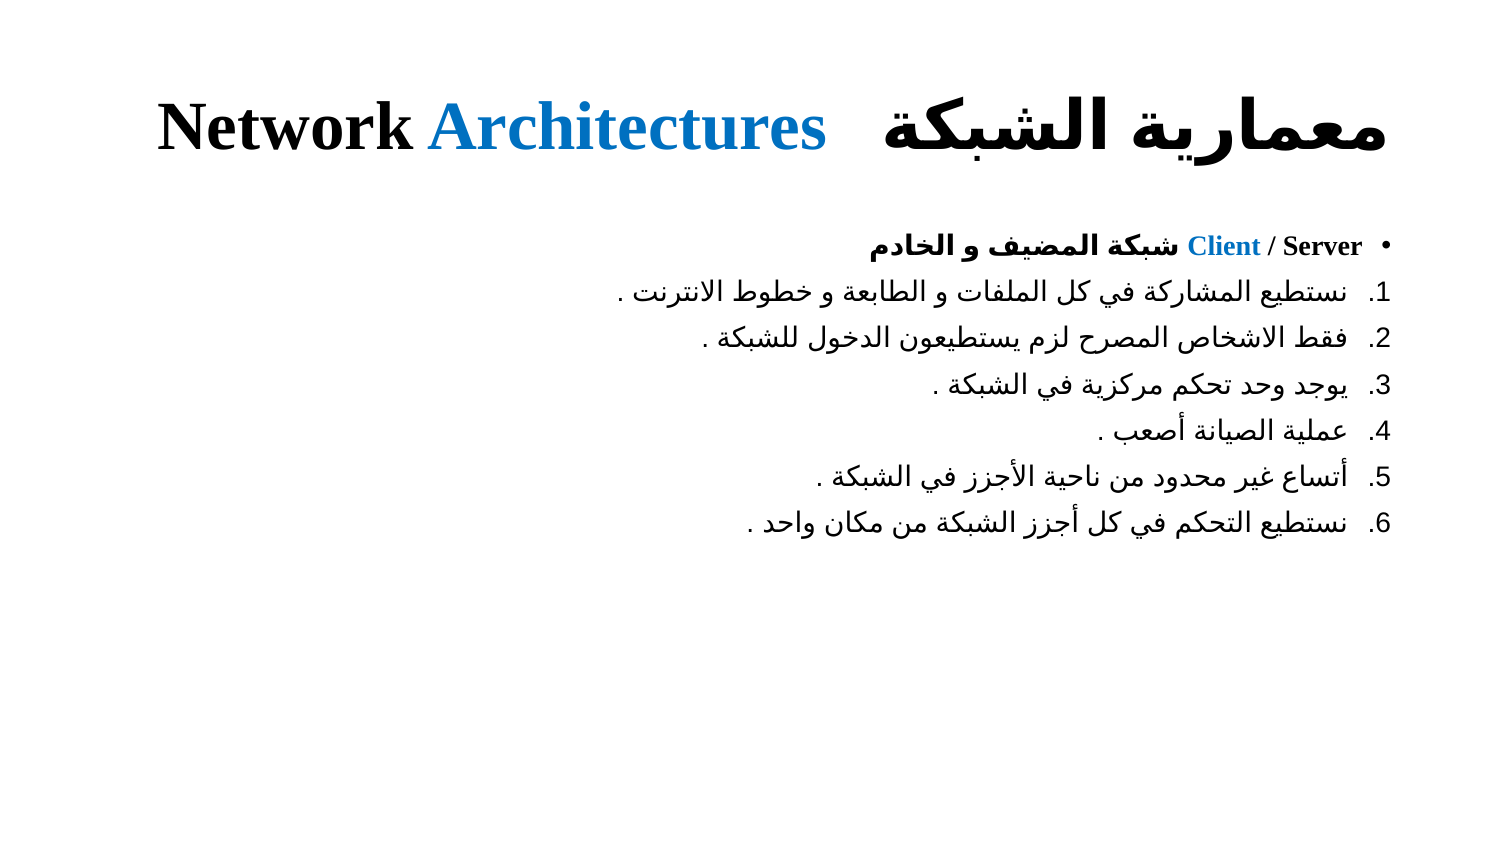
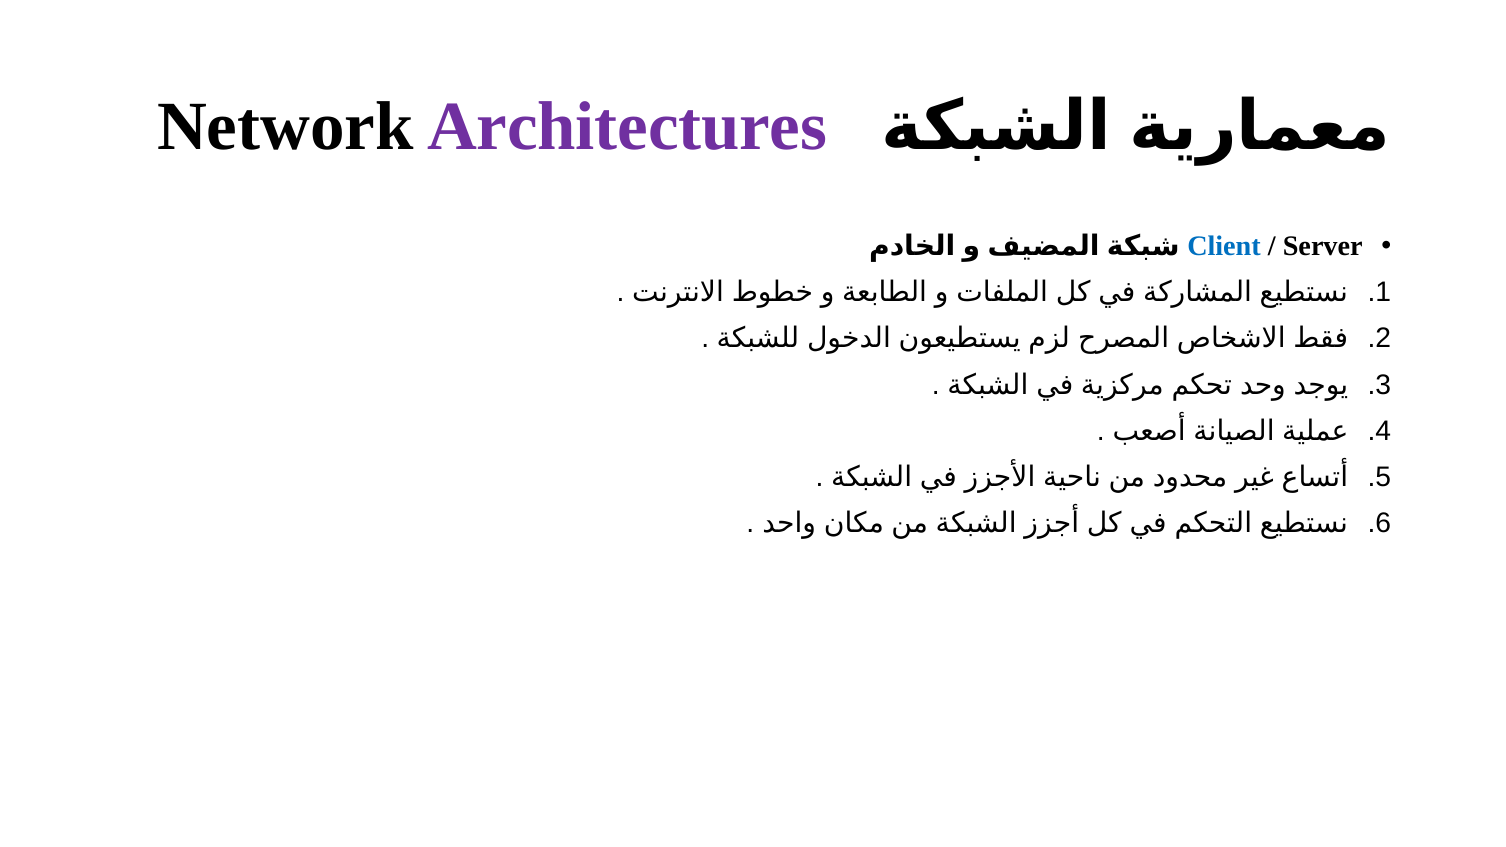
Architectures colour: blue -> purple
